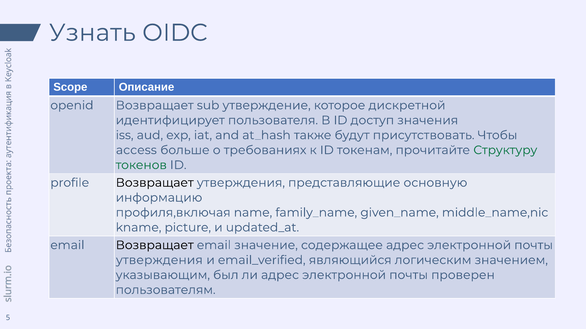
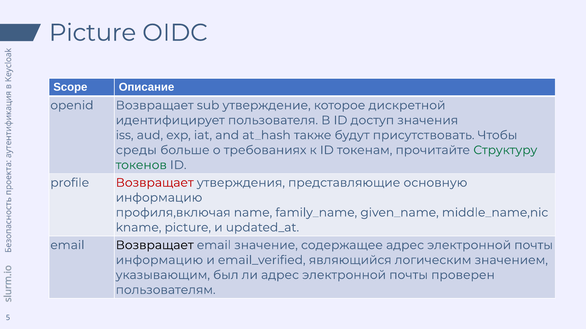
Узнать at (92, 33): Узнать -> Picture
access: access -> среды
Возвращает at (155, 183) colour: black -> red
утверждения at (159, 261): утверждения -> информацию
